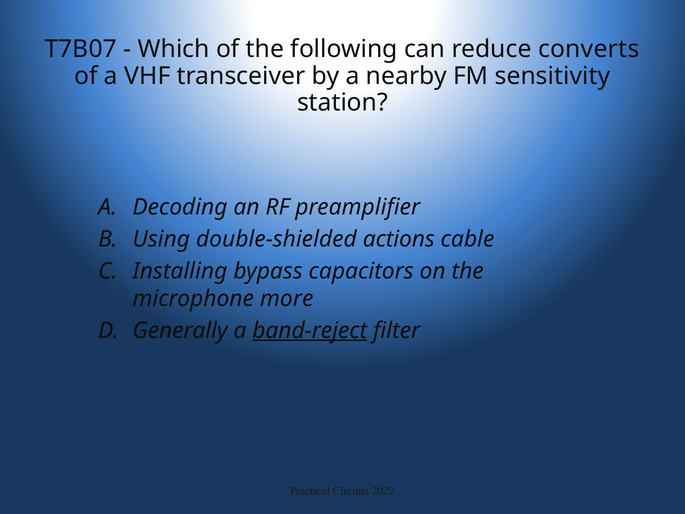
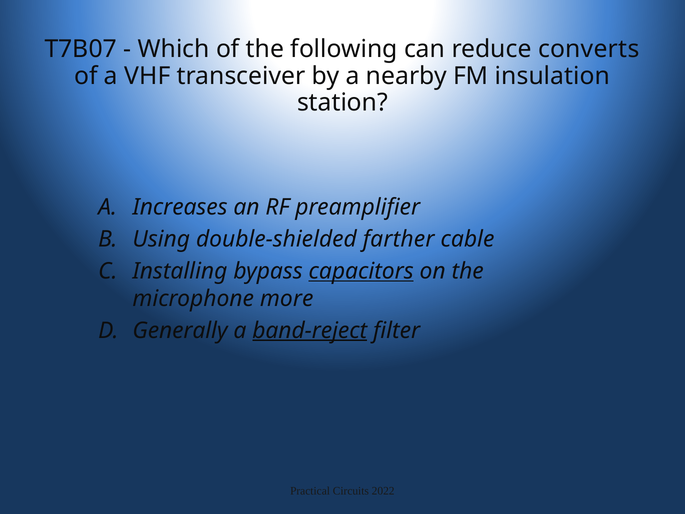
sensitivity: sensitivity -> insulation
Decoding: Decoding -> Increases
actions: actions -> farther
capacitors underline: none -> present
